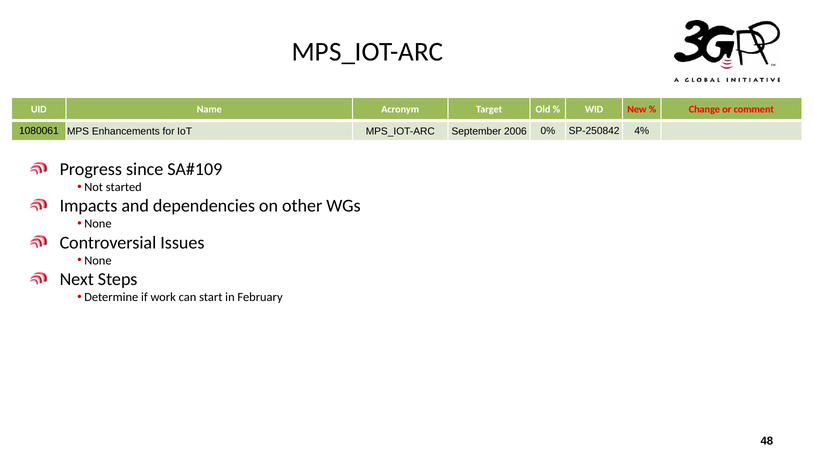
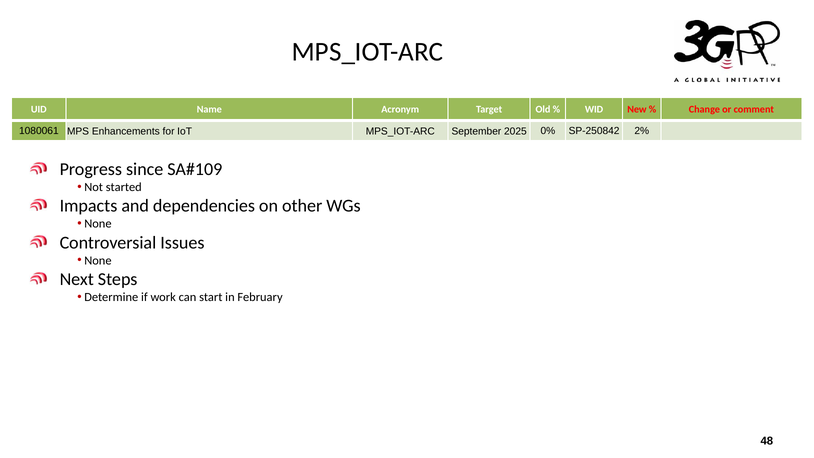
2006: 2006 -> 2025
4%: 4% -> 2%
